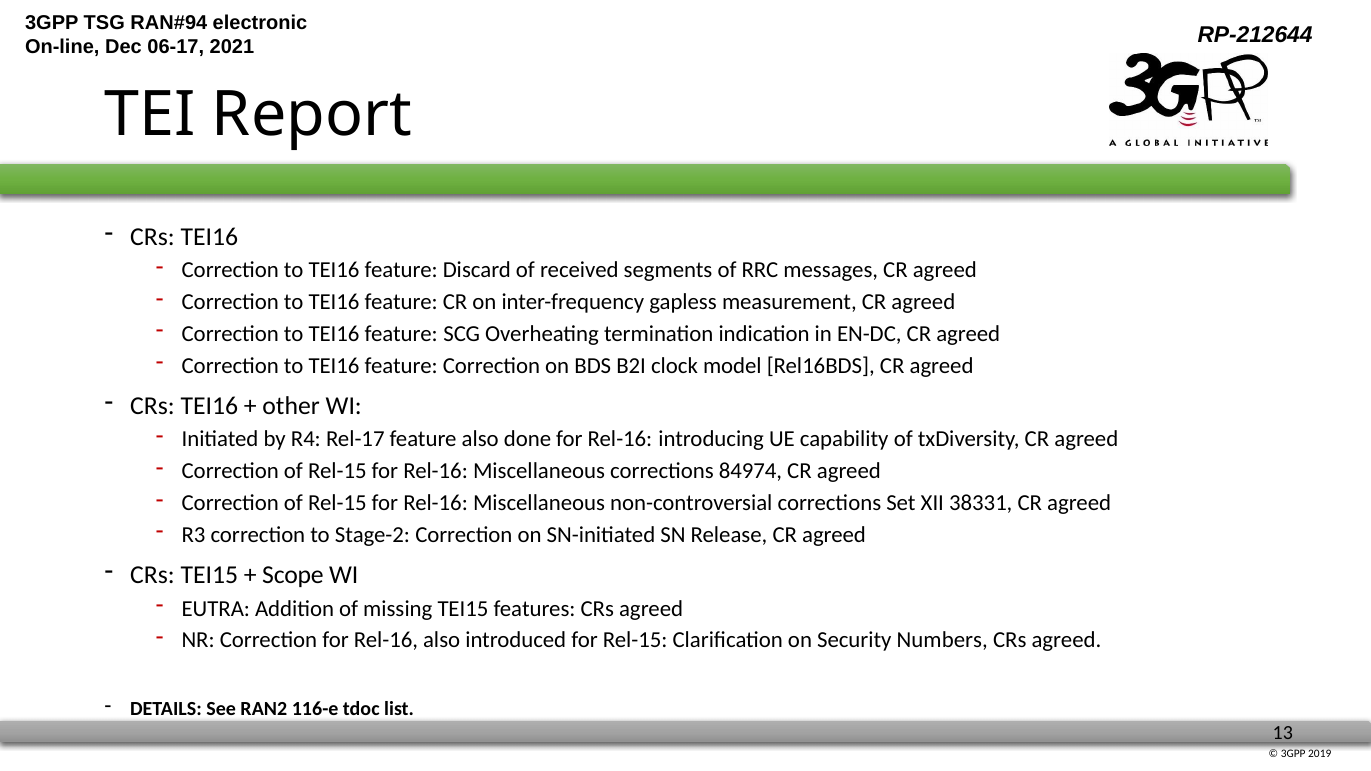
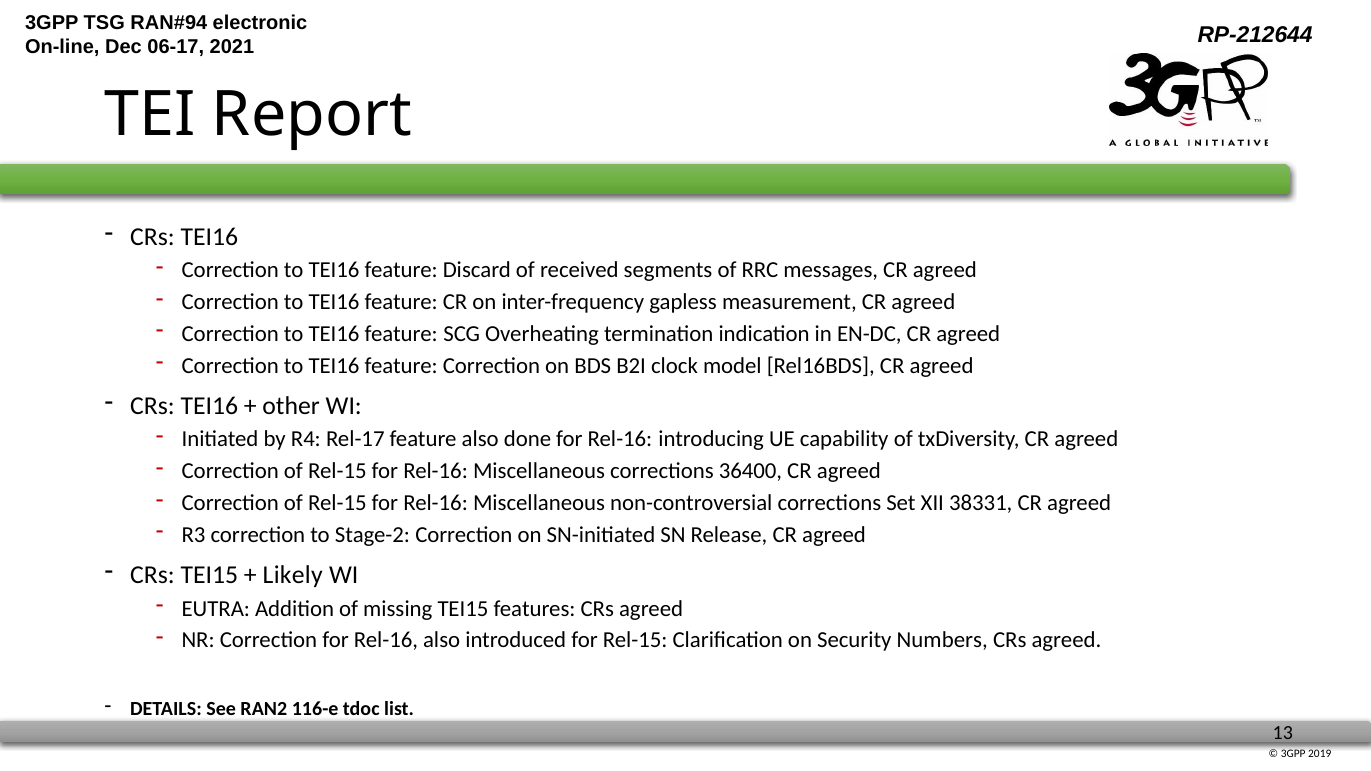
84974: 84974 -> 36400
Scope: Scope -> Likely
